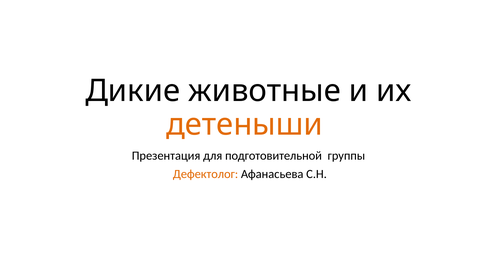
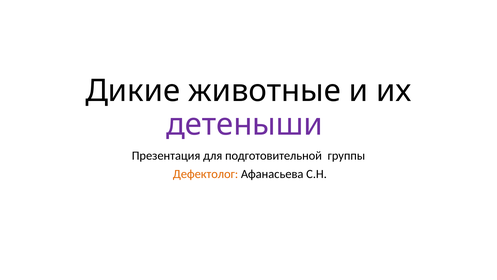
детеныши colour: orange -> purple
